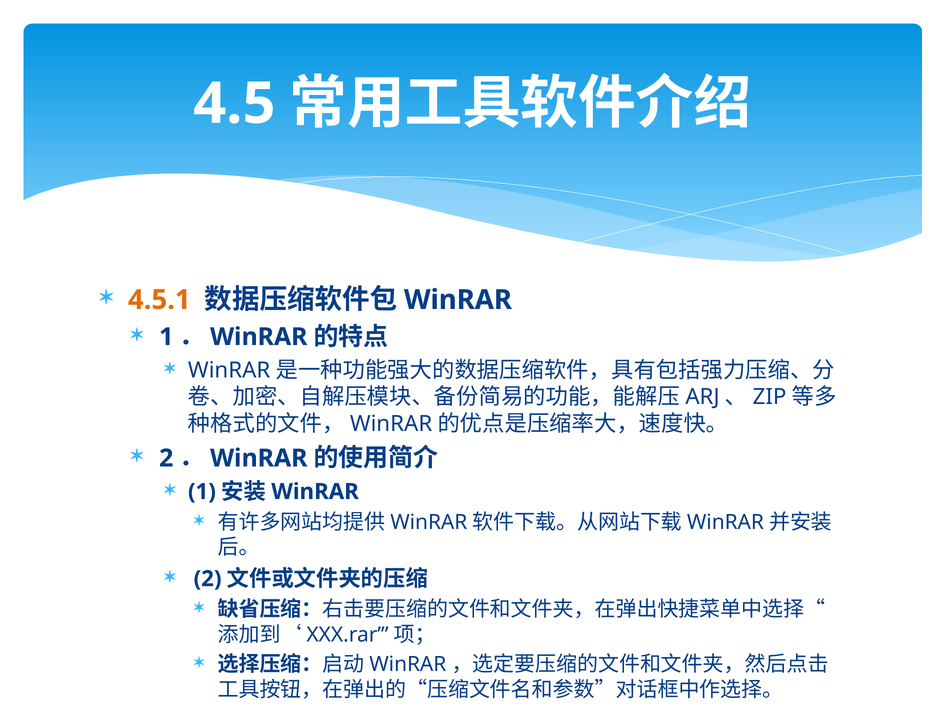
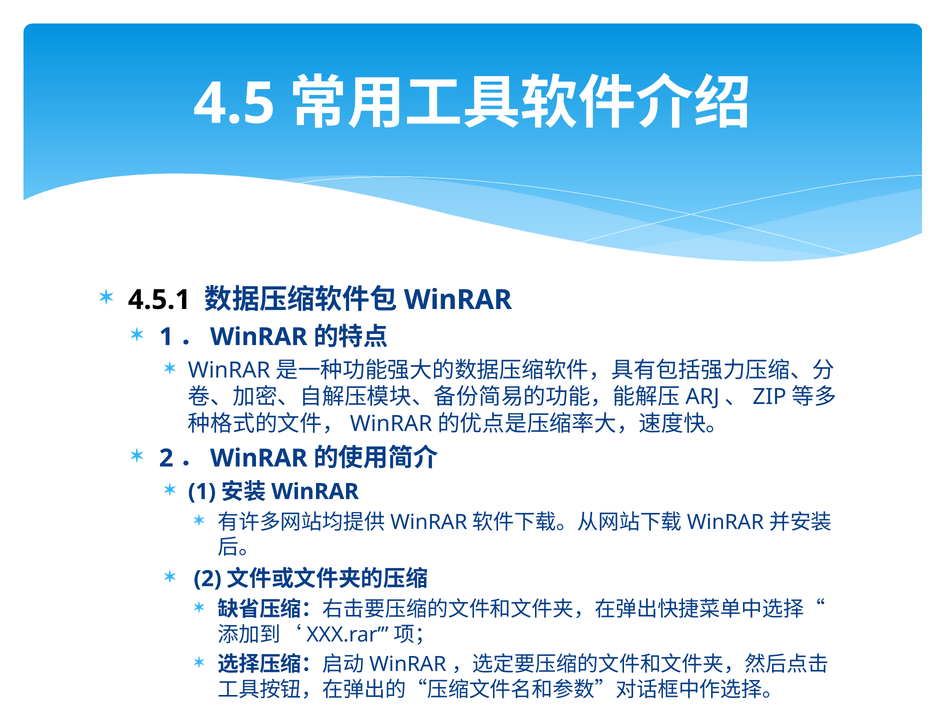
4.5.1 colour: orange -> black
